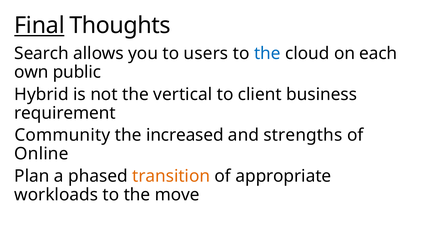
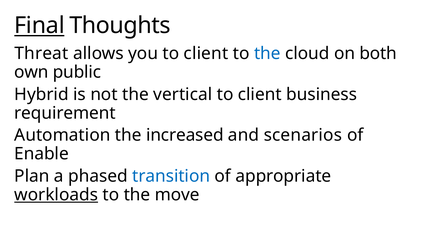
Search: Search -> Threat
you to users: users -> client
each: each -> both
Community: Community -> Automation
strengths: strengths -> scenarios
Online: Online -> Enable
transition colour: orange -> blue
workloads underline: none -> present
